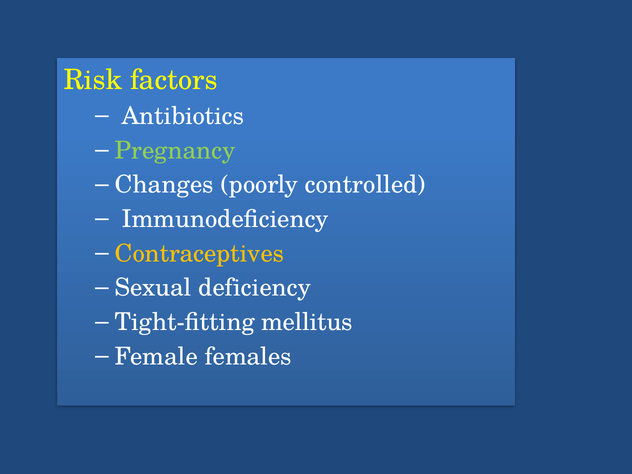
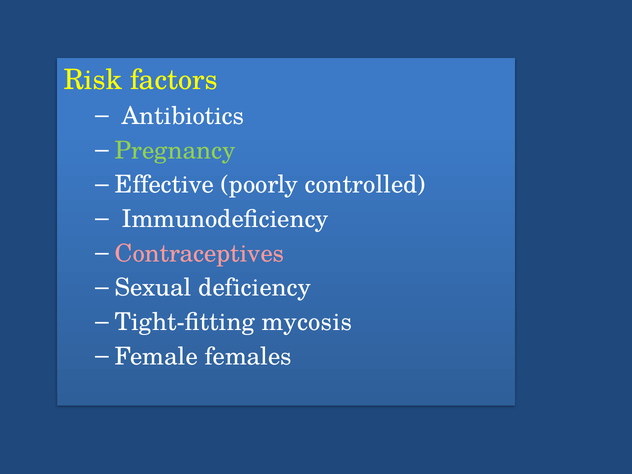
Changes: Changes -> Effective
Contraceptives colour: yellow -> pink
mellitus: mellitus -> mycosis
